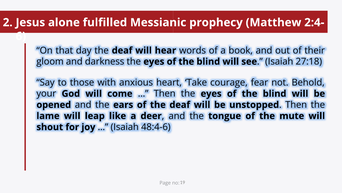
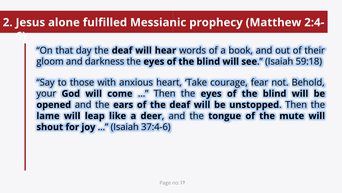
27:18: 27:18 -> 59:18
48:4-6: 48:4-6 -> 37:4-6
